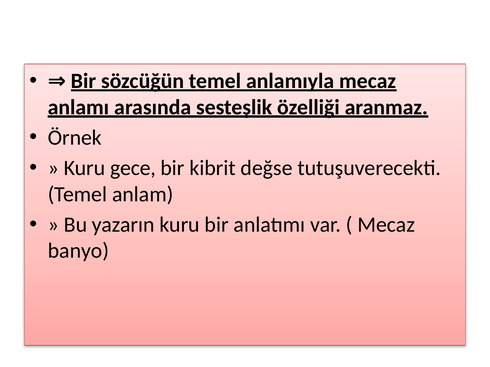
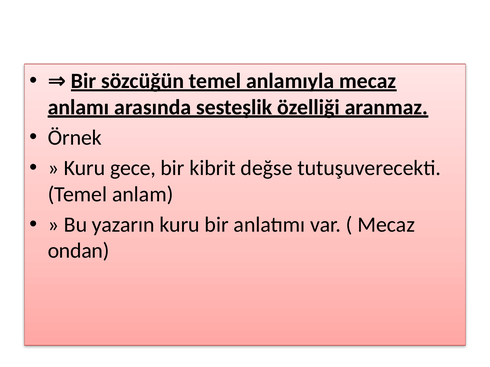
banyo: banyo -> ondan
